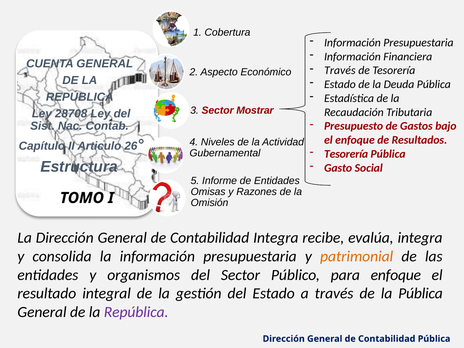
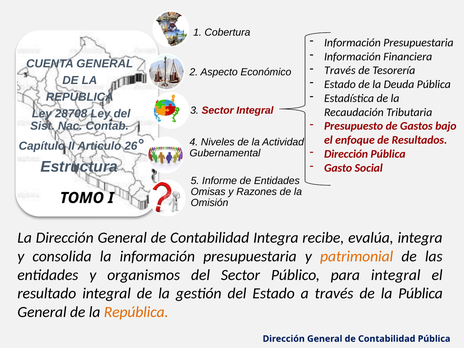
Sector Mostrar: Mostrar -> Integral
Tesorería at (346, 154): Tesorería -> Dirección
para enfoque: enfoque -> integral
República at (136, 312) colour: purple -> orange
